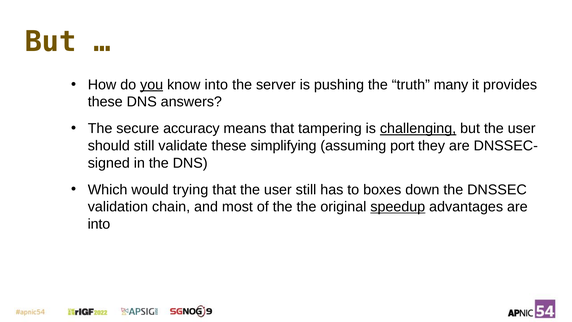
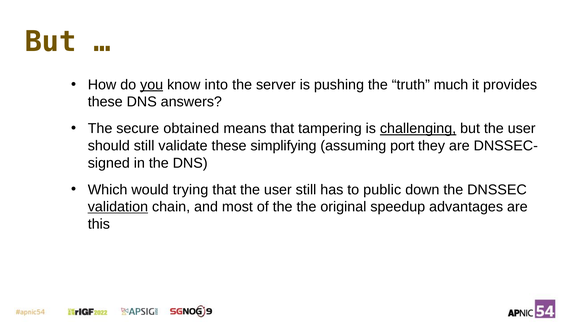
many: many -> much
accuracy: accuracy -> obtained
boxes: boxes -> public
validation underline: none -> present
speedup underline: present -> none
into at (99, 224): into -> this
